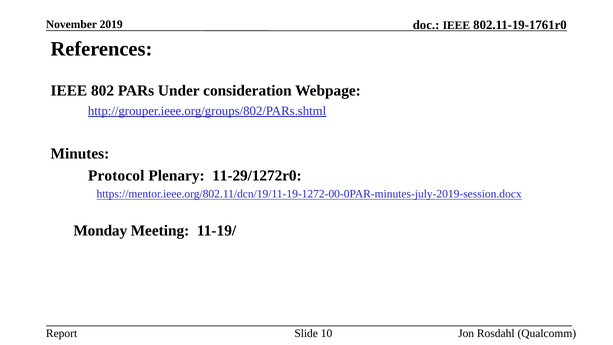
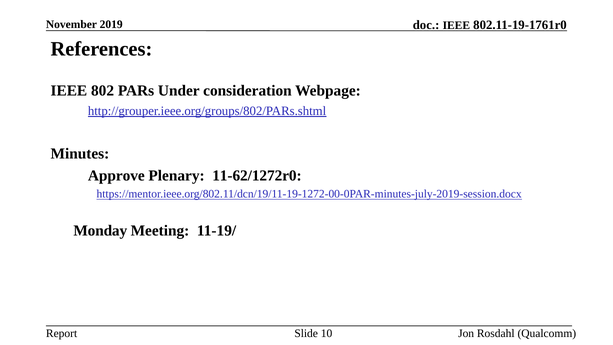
Protocol: Protocol -> Approve
11-29/1272r0: 11-29/1272r0 -> 11-62/1272r0
